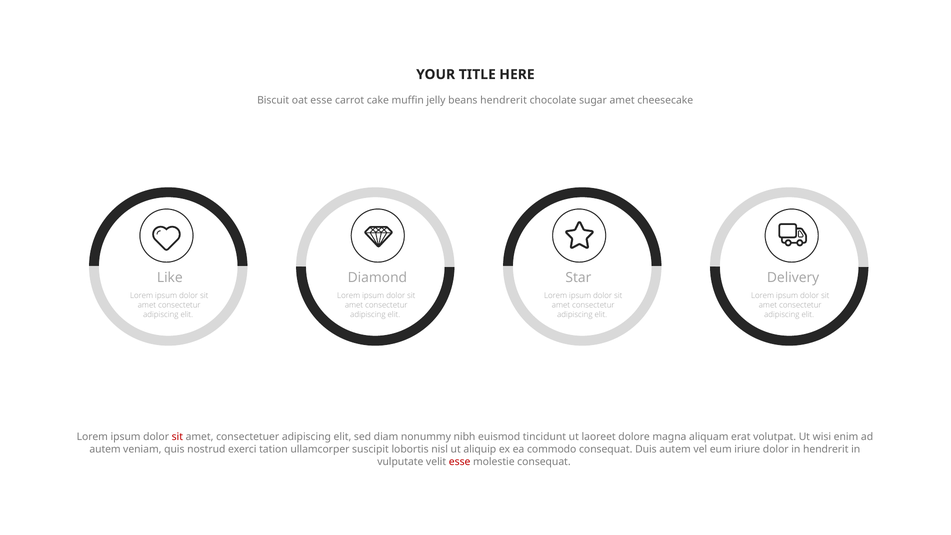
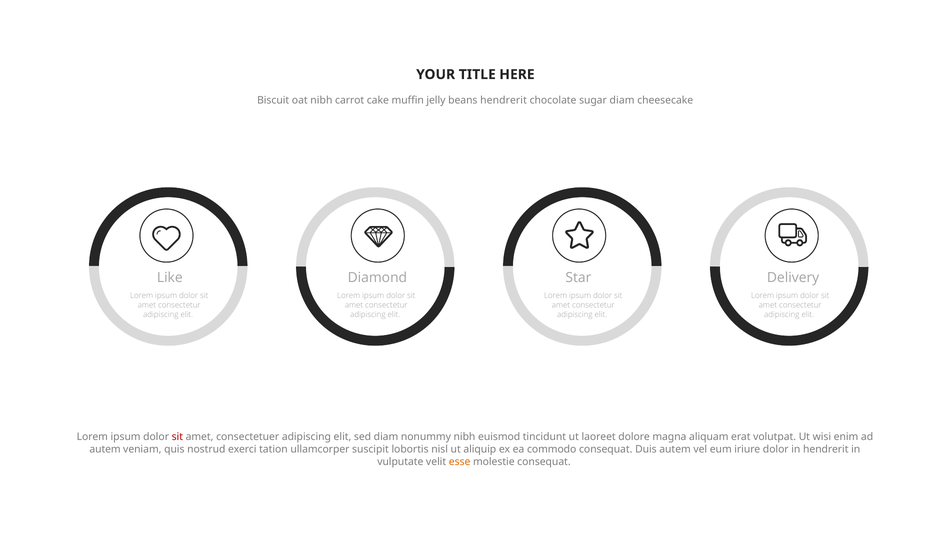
oat esse: esse -> nibh
sugar amet: amet -> diam
esse at (460, 462) colour: red -> orange
